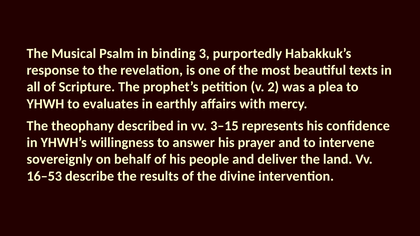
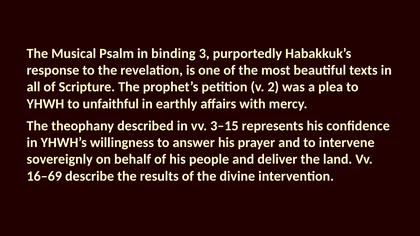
evaluates: evaluates -> unfaithful
16–53: 16–53 -> 16–69
